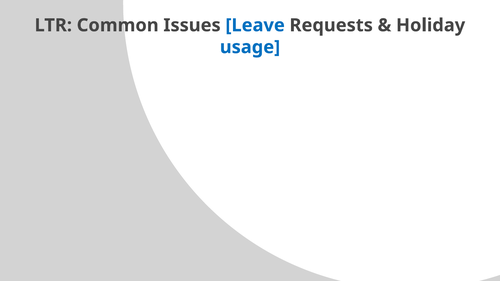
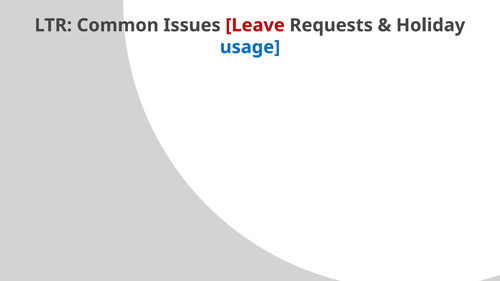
Leave colour: blue -> red
